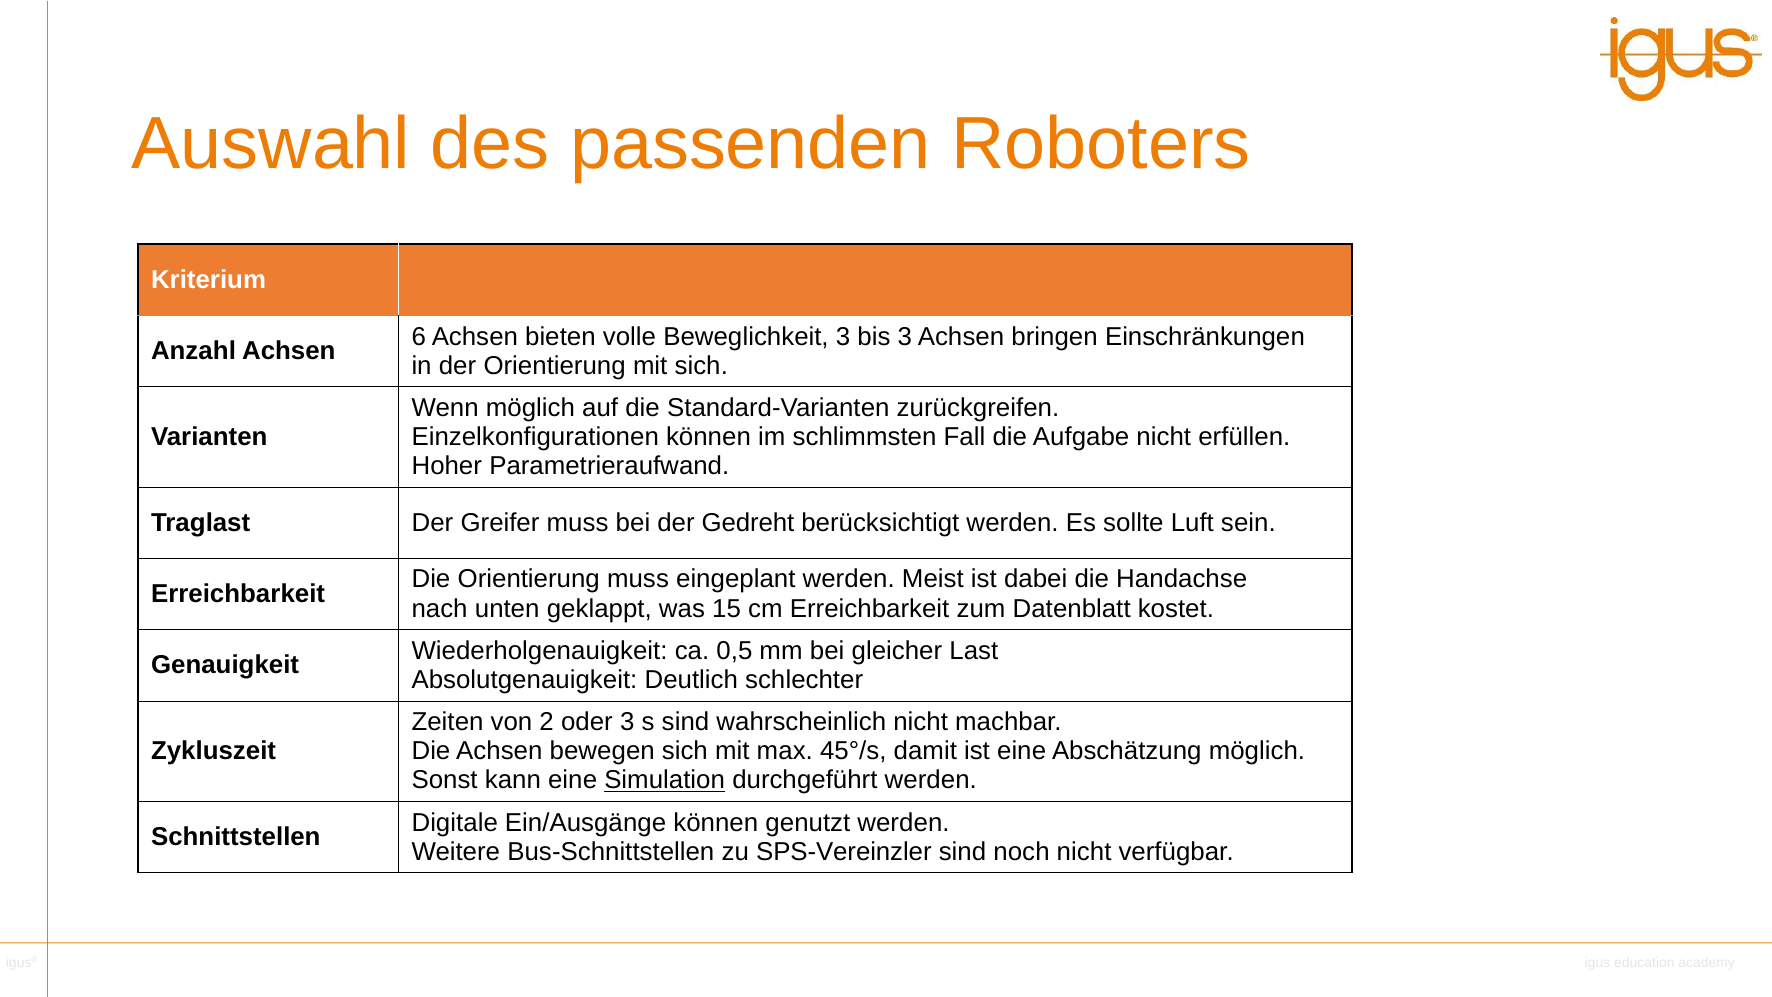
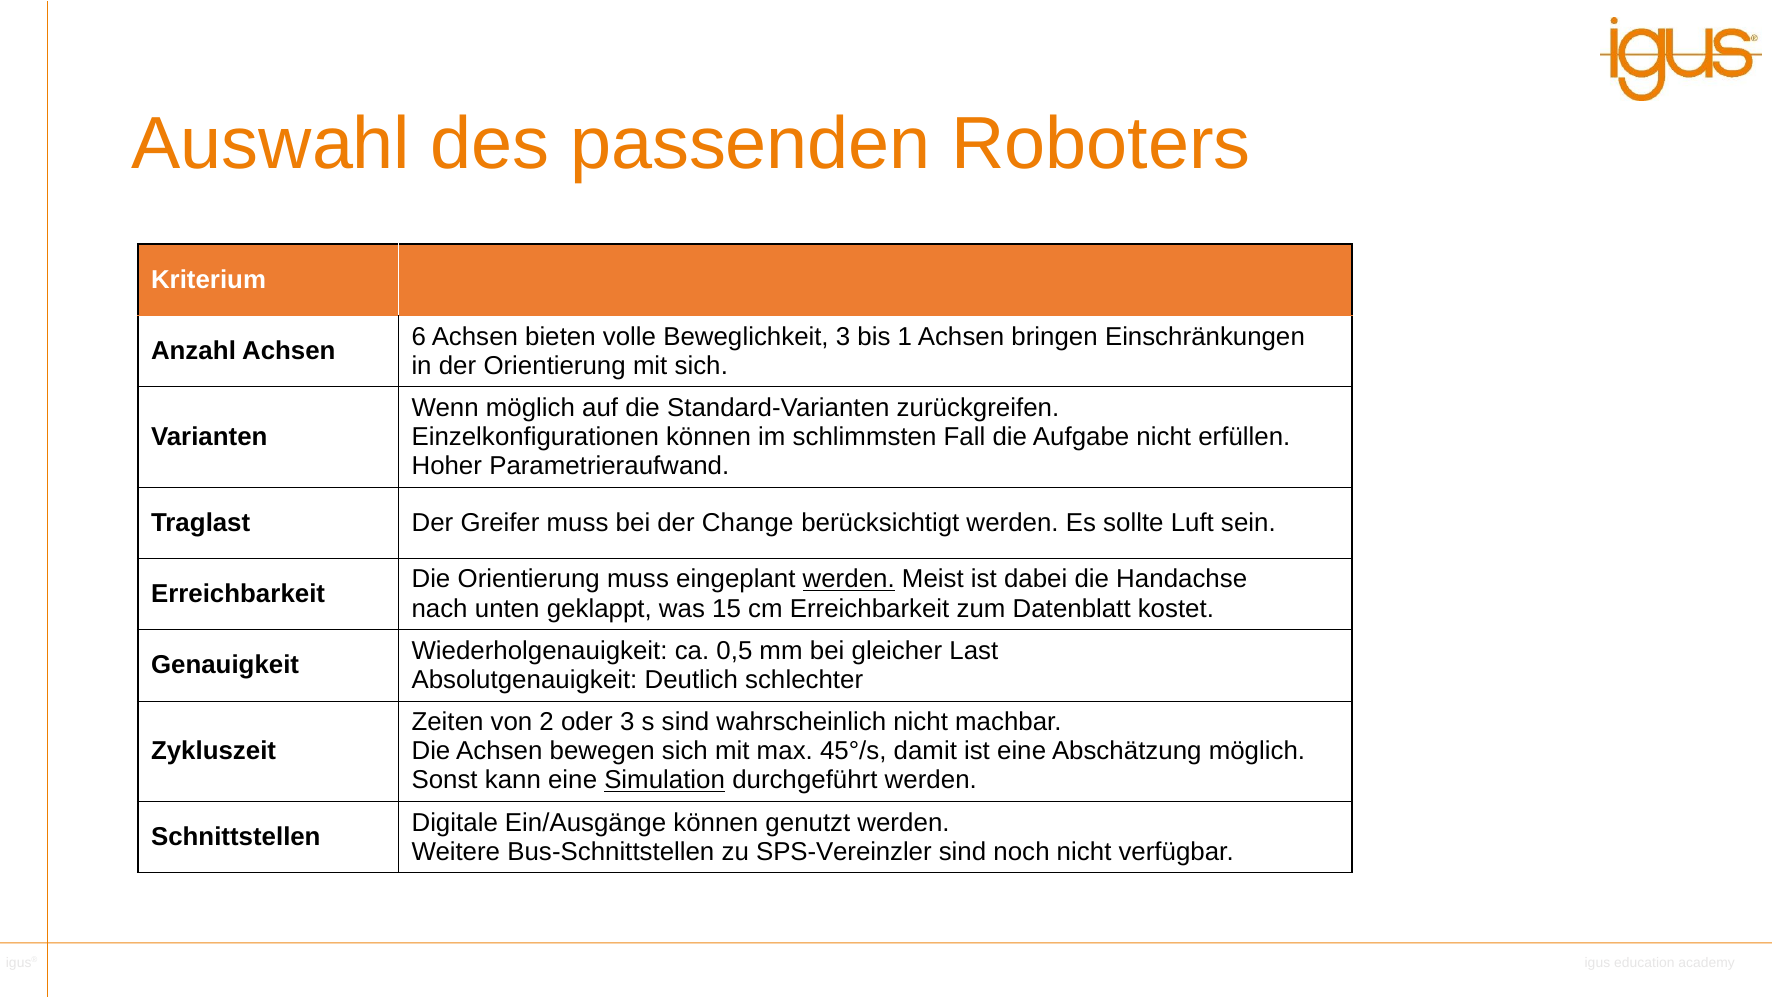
bis 3: 3 -> 1
Gedreht: Gedreht -> Change
werden at (849, 579) underline: none -> present
